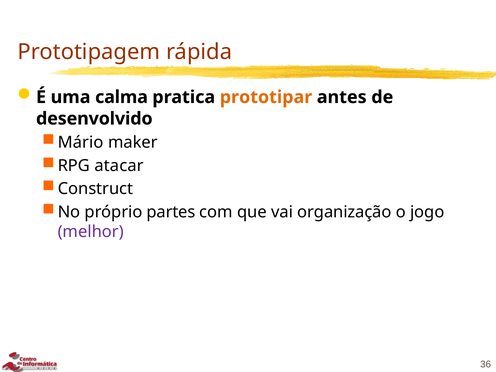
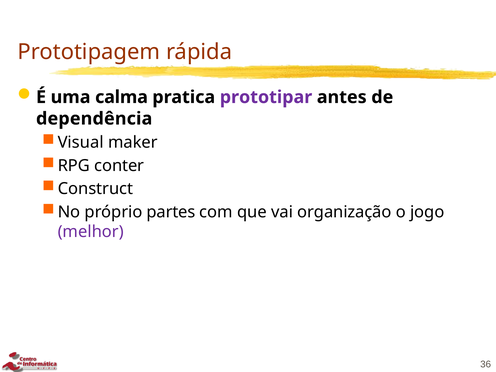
prototipar colour: orange -> purple
desenvolvido: desenvolvido -> dependência
Mário: Mário -> Visual
atacar: atacar -> conter
